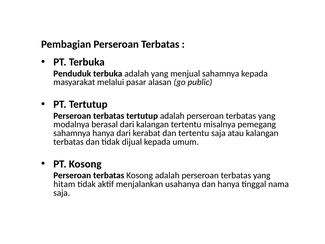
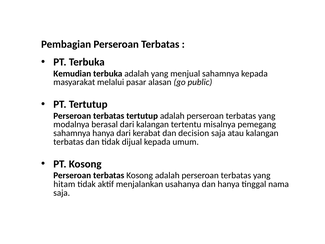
Penduduk: Penduduk -> Kemudian
dan tertentu: tertentu -> decision
